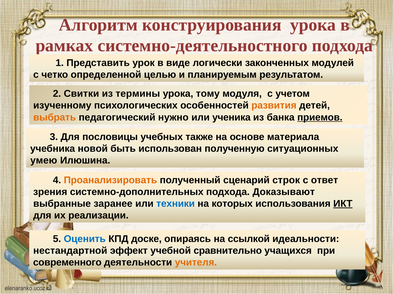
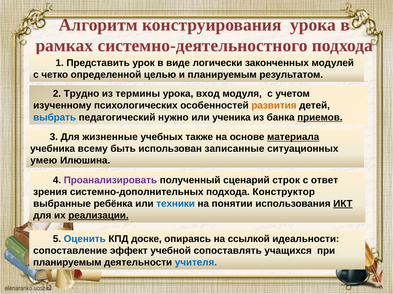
Свитки: Свитки -> Трудно
тому: тому -> вход
выбрать colour: orange -> blue
пословицы: пословицы -> жизненные
материала underline: none -> present
новой: новой -> всему
полученную: полученную -> записанные
Проанализировать colour: orange -> purple
Доказывают: Доказывают -> Конструктор
заранее: заранее -> ребёнка
которых: которых -> понятии
реализации underline: none -> present
нестандартной: нестандартной -> сопоставление
сравнительно: сравнительно -> сопоставлять
современного at (67, 263): современного -> планируемым
учителя colour: orange -> blue
